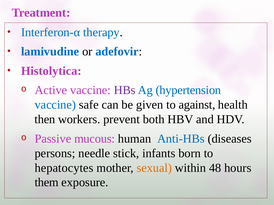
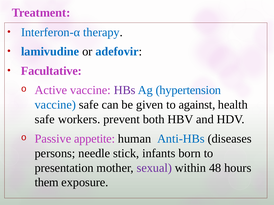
Histolytica: Histolytica -> Facultative
then at (45, 120): then -> safe
mucous: mucous -> appetite
hepatocytes: hepatocytes -> presentation
sexual colour: orange -> purple
